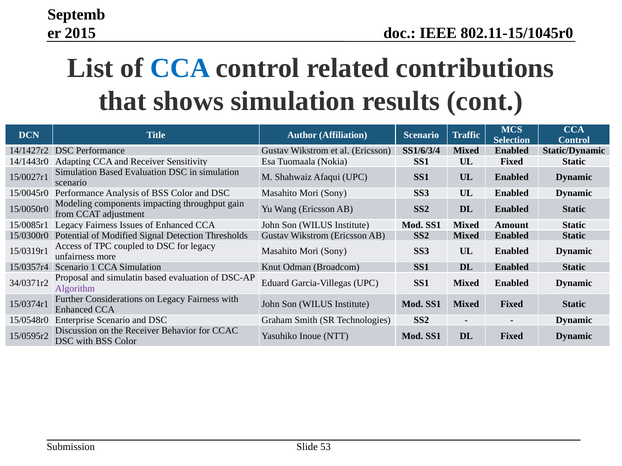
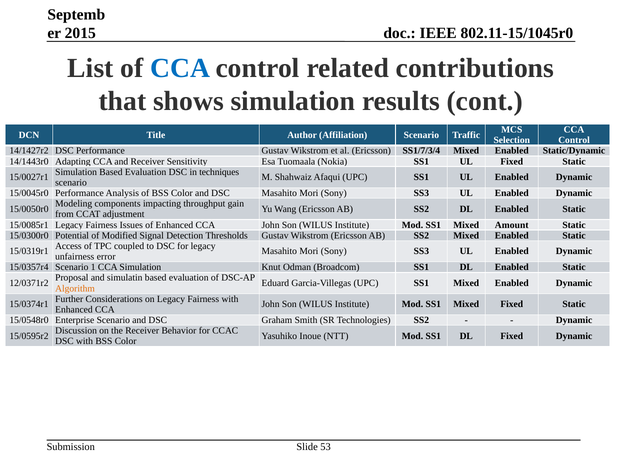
SS1/6/3/4: SS1/6/3/4 -> SS1/7/3/4
in simulation: simulation -> techniques
more: more -> error
34/0371r2: 34/0371r2 -> 12/0371r2
Algorithm colour: purple -> orange
